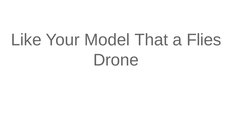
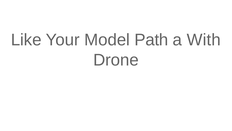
That: That -> Path
Flies: Flies -> With
